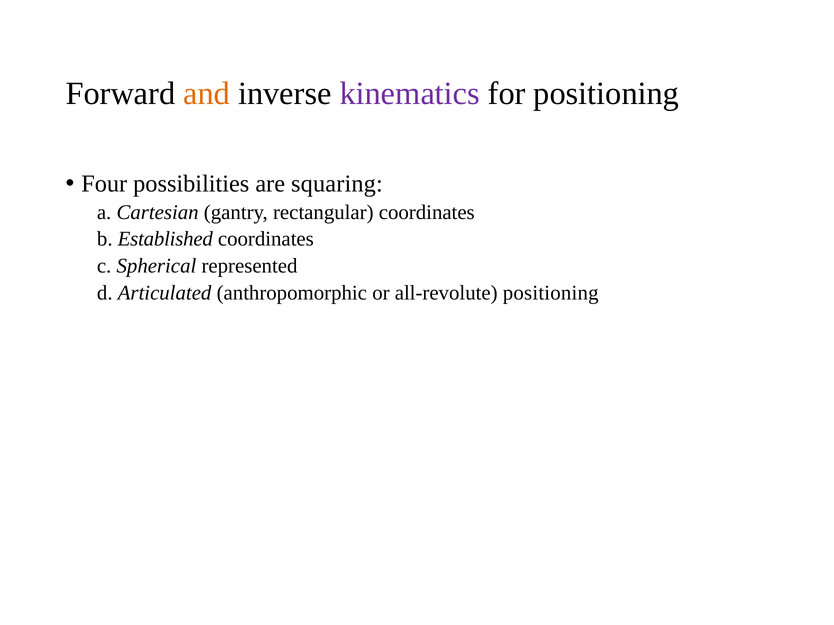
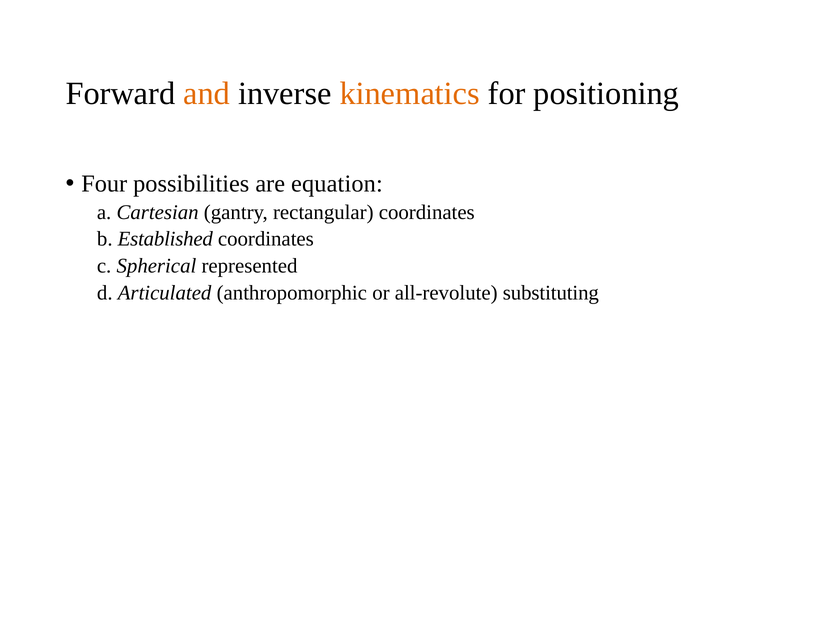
kinematics colour: purple -> orange
squaring: squaring -> equation
all-revolute positioning: positioning -> substituting
